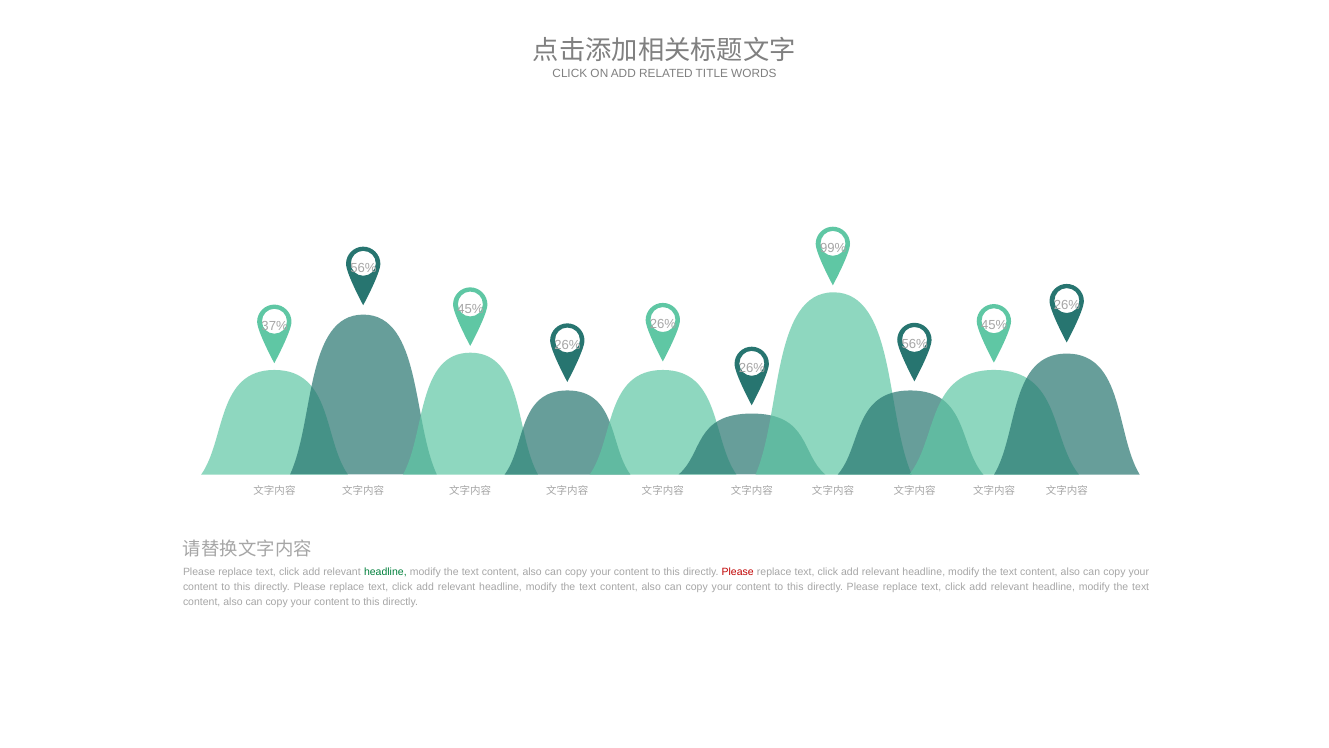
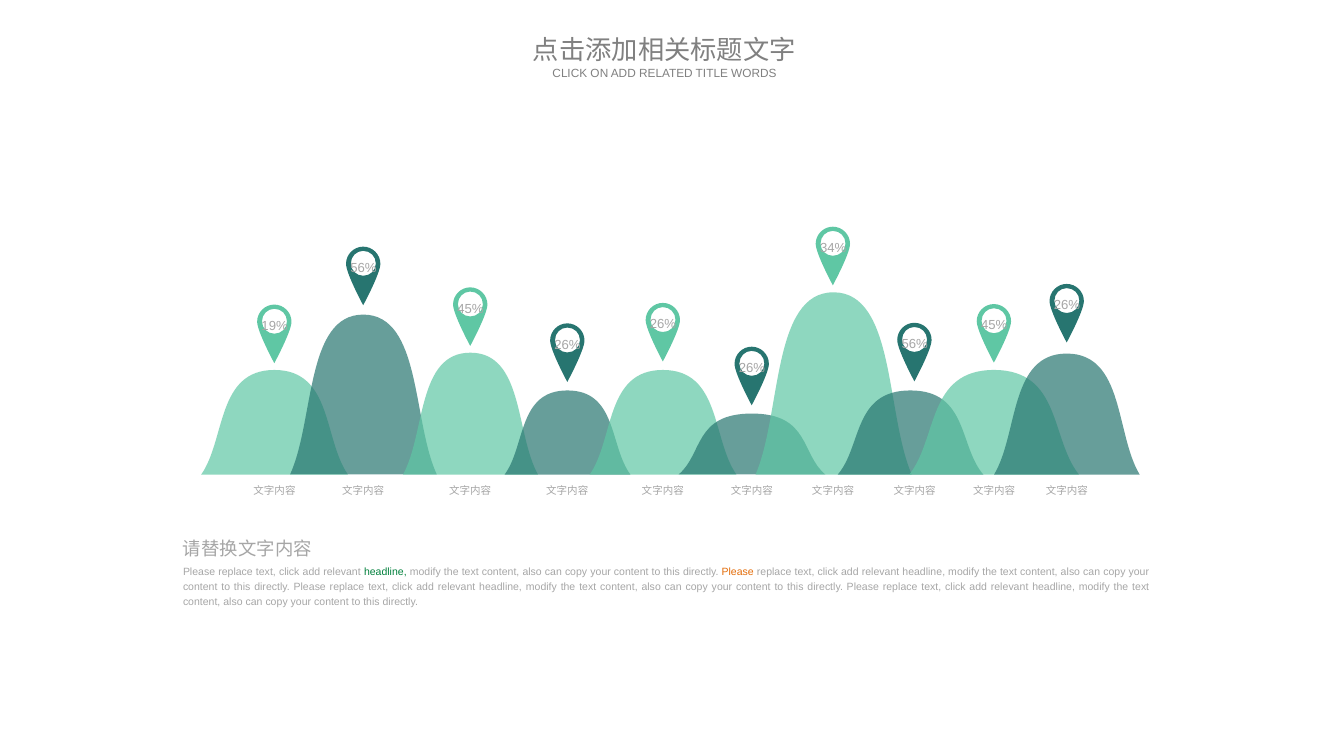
99%: 99% -> 34%
37%: 37% -> 19%
Please at (738, 572) colour: red -> orange
